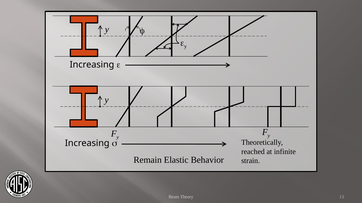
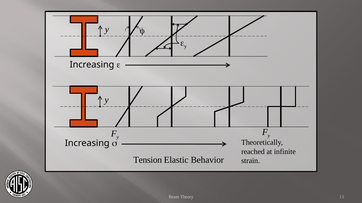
Remain: Remain -> Tension
